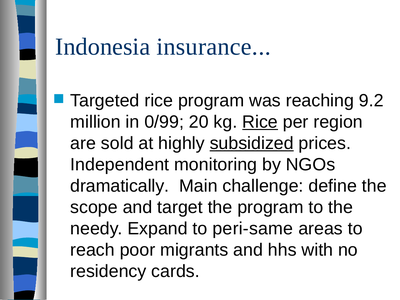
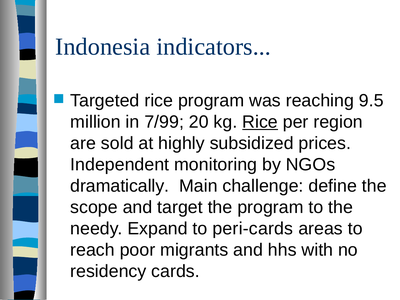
insurance: insurance -> indicators
9.2: 9.2 -> 9.5
0/99: 0/99 -> 7/99
subsidized underline: present -> none
peri-same: peri-same -> peri-cards
